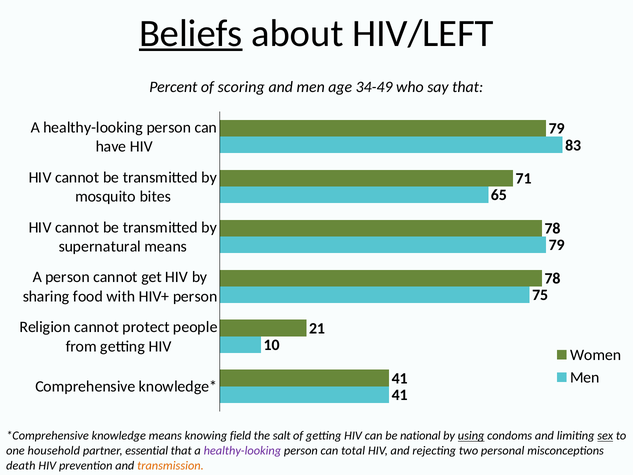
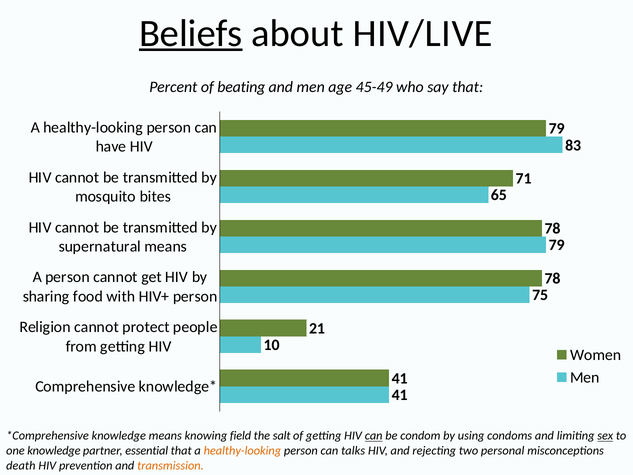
HIV/LEFT: HIV/LEFT -> HIV/LIVE
scoring: scoring -> beating
34-49: 34-49 -> 45-49
can at (374, 436) underline: none -> present
national: national -> condom
using underline: present -> none
one household: household -> knowledge
healthy-looking at (242, 450) colour: purple -> orange
total: total -> talks
